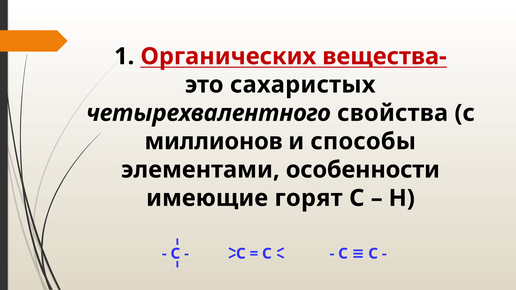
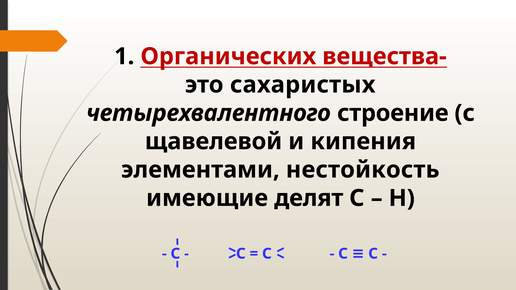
свойства: свойства -> строение
миллионов: миллионов -> щавелевой
способы: способы -> кипения
особенности: особенности -> нестойкость
горят: горят -> делят
